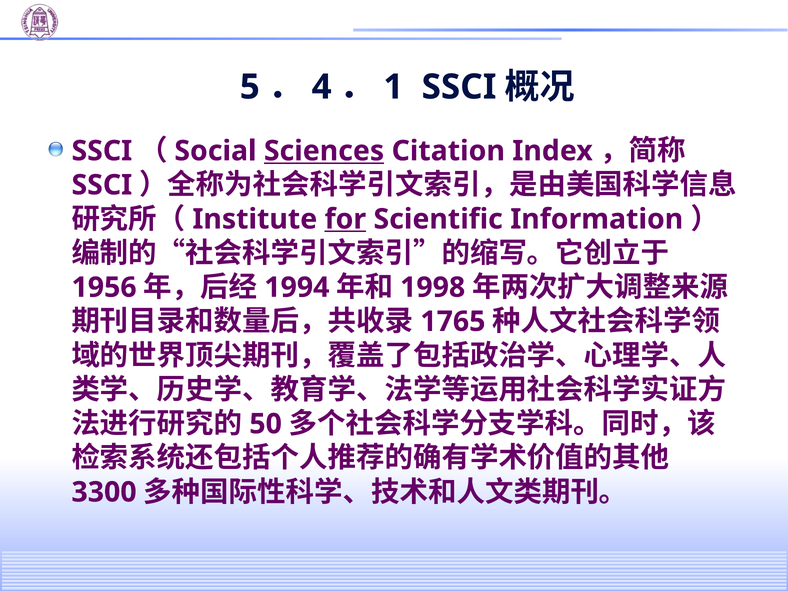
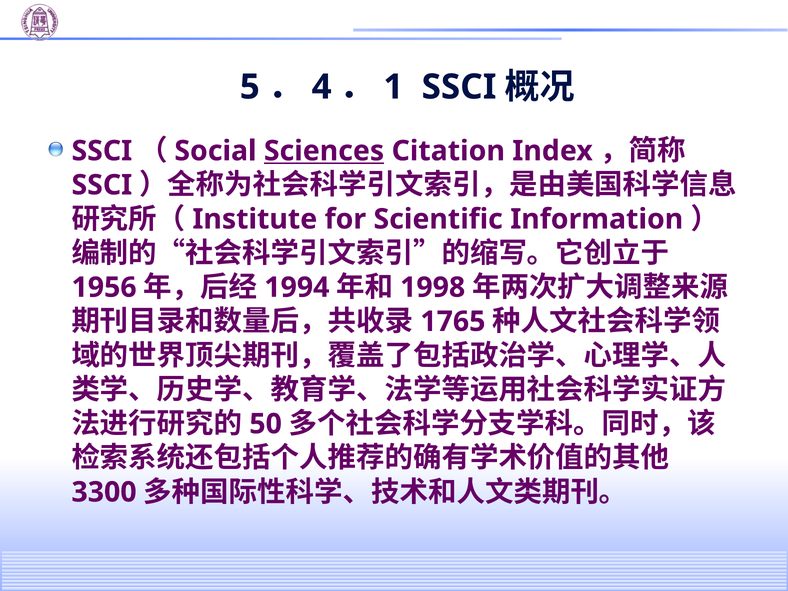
for underline: present -> none
